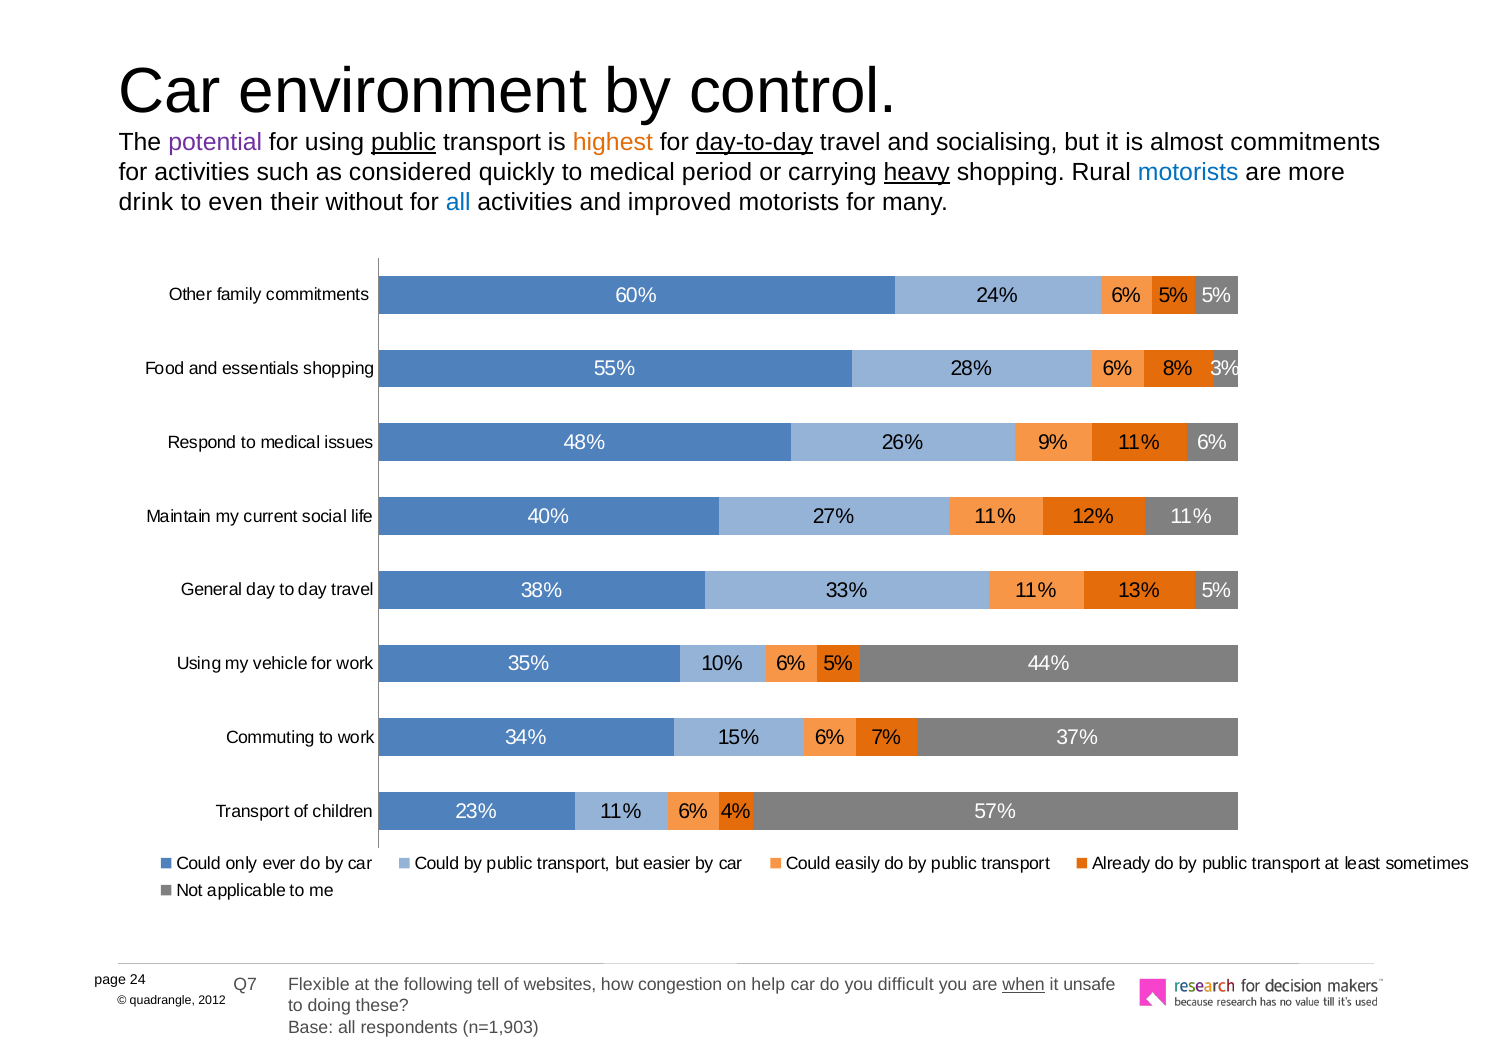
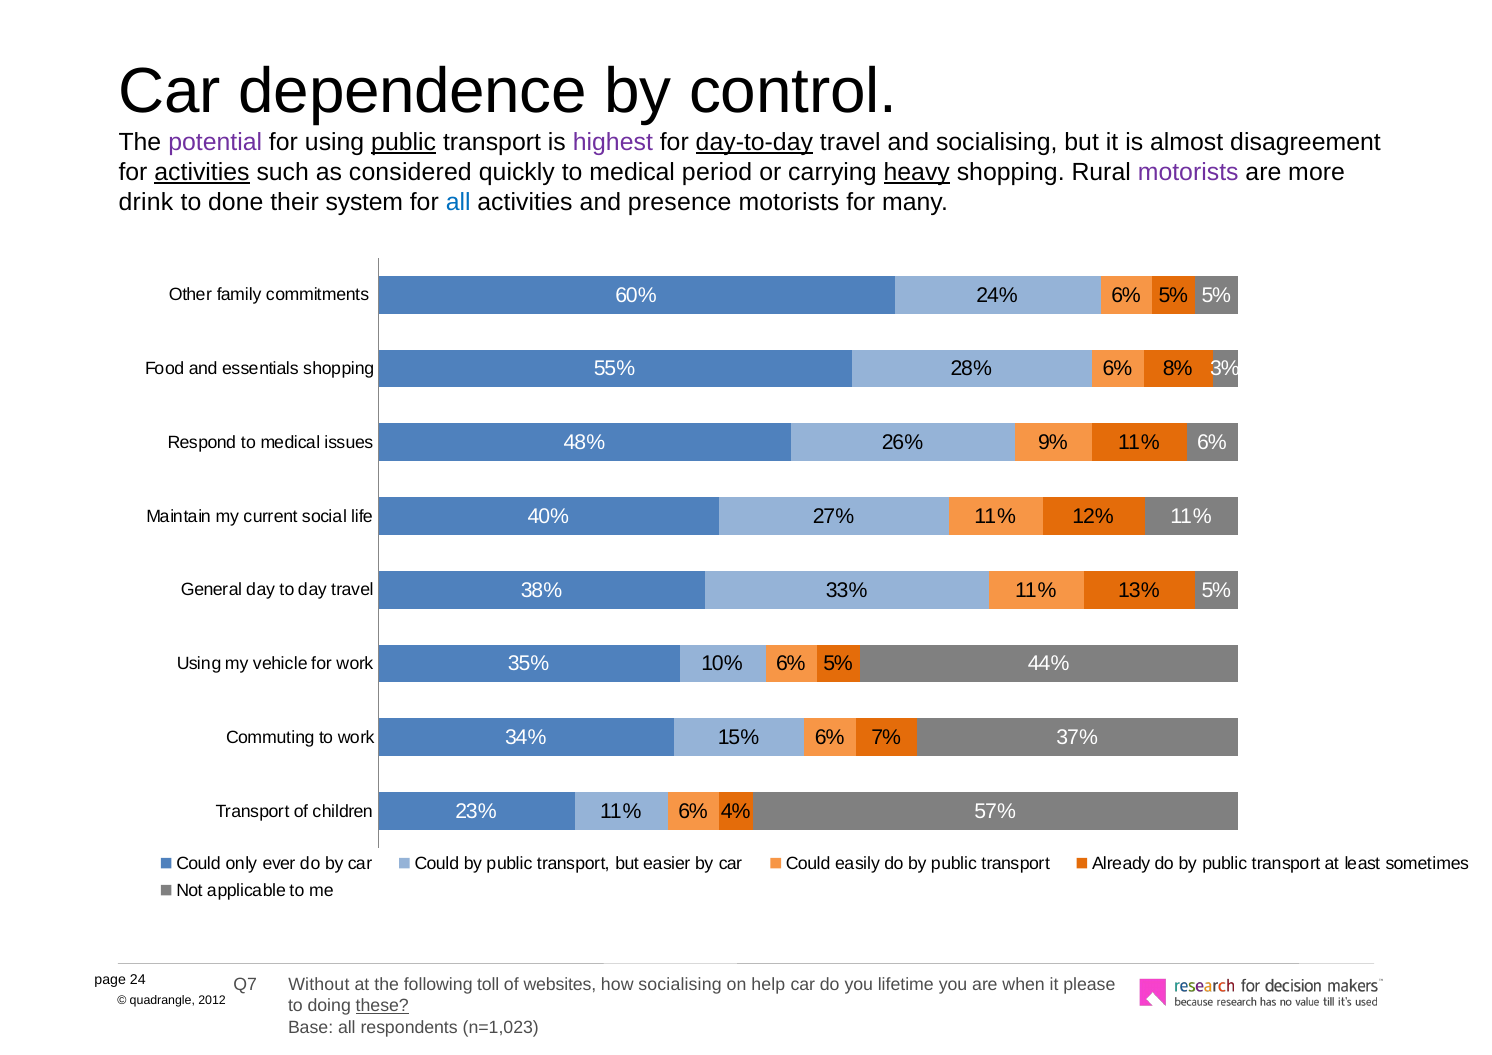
environment: environment -> dependence
highest colour: orange -> purple
almost commitments: commitments -> disagreement
activities at (202, 172) underline: none -> present
motorists at (1188, 172) colour: blue -> purple
even: even -> done
without: without -> system
improved: improved -> presence
Flexible: Flexible -> Without
tell: tell -> toll
how congestion: congestion -> socialising
difficult: difficult -> lifetime
when underline: present -> none
unsafe: unsafe -> please
these underline: none -> present
n=1,903: n=1,903 -> n=1,023
